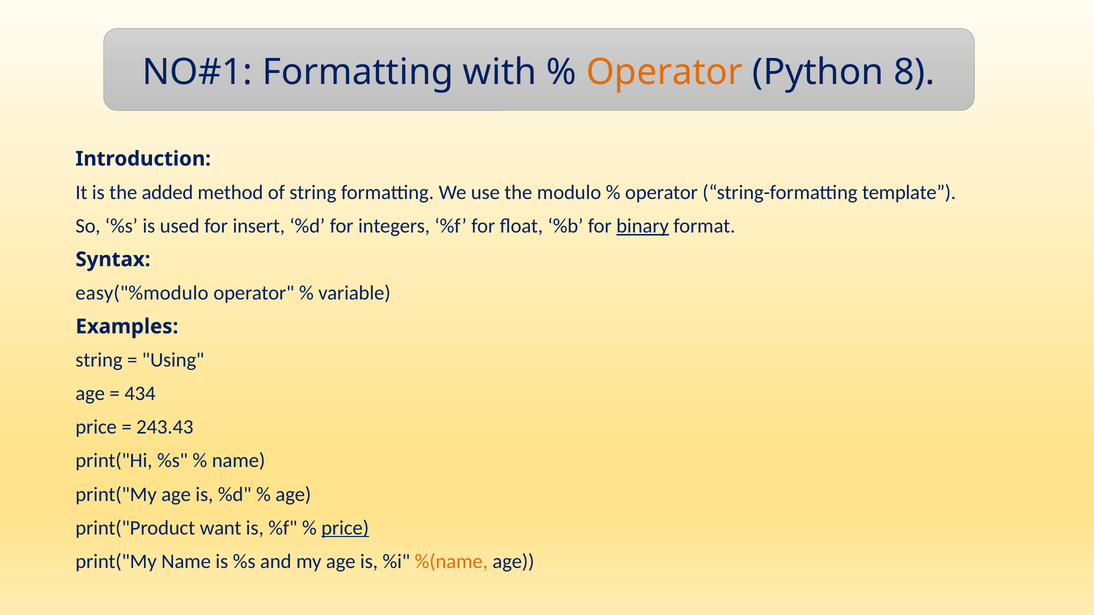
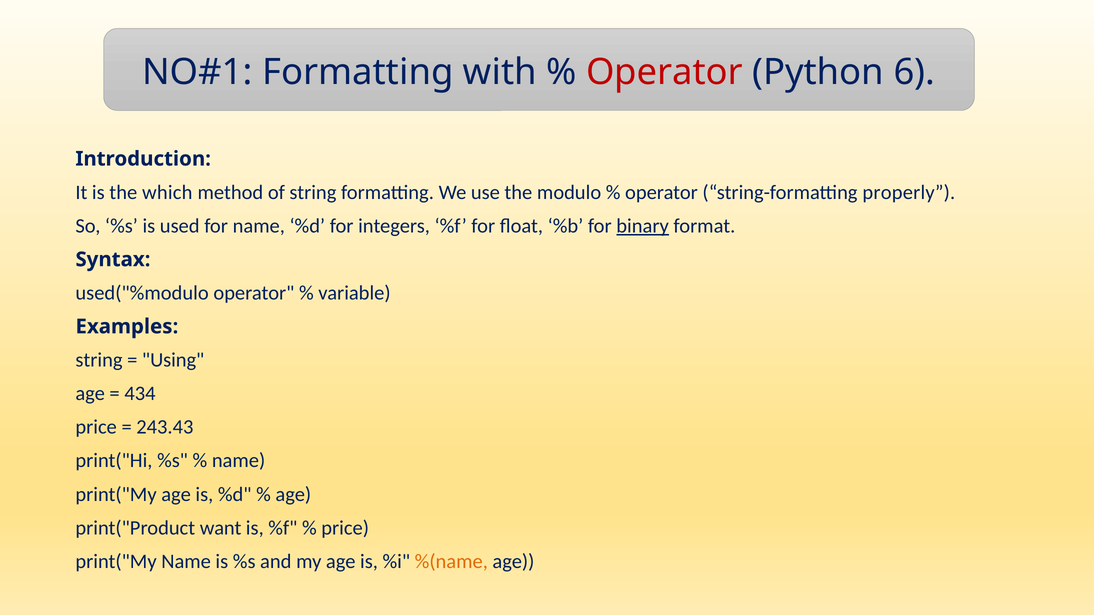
Operator at (664, 72) colour: orange -> red
8: 8 -> 6
added: added -> which
template: template -> properly
for insert: insert -> name
easy("%modulo: easy("%modulo -> used("%modulo
price at (345, 528) underline: present -> none
